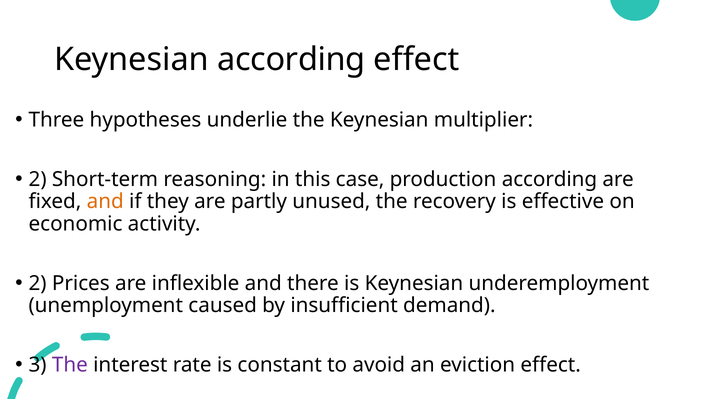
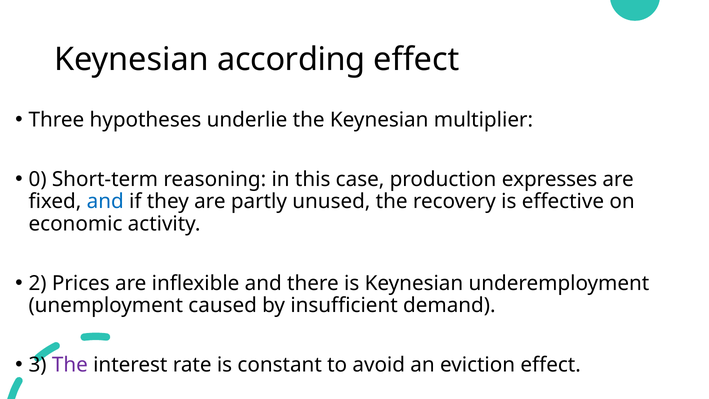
2 at (38, 179): 2 -> 0
production according: according -> expresses
and at (105, 201) colour: orange -> blue
